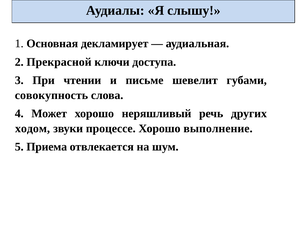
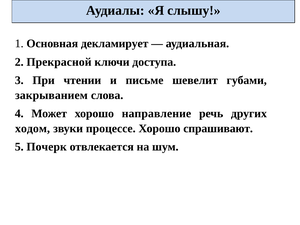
совокупность: совокупность -> закрыванием
неряшливый: неряшливый -> направление
выполнение: выполнение -> спрашивают
Приема: Приема -> Почерк
